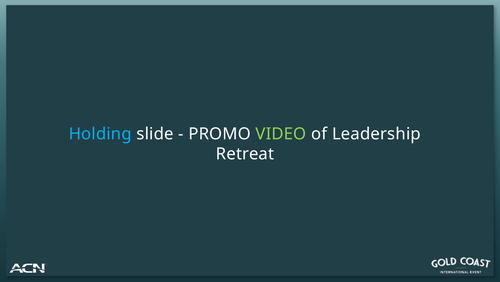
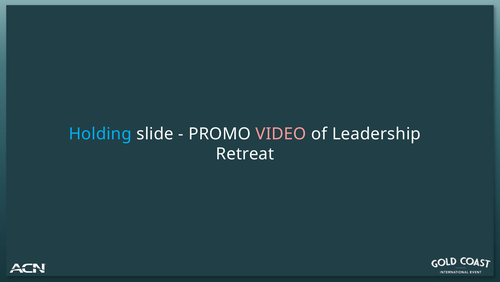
VIDEO colour: light green -> pink
